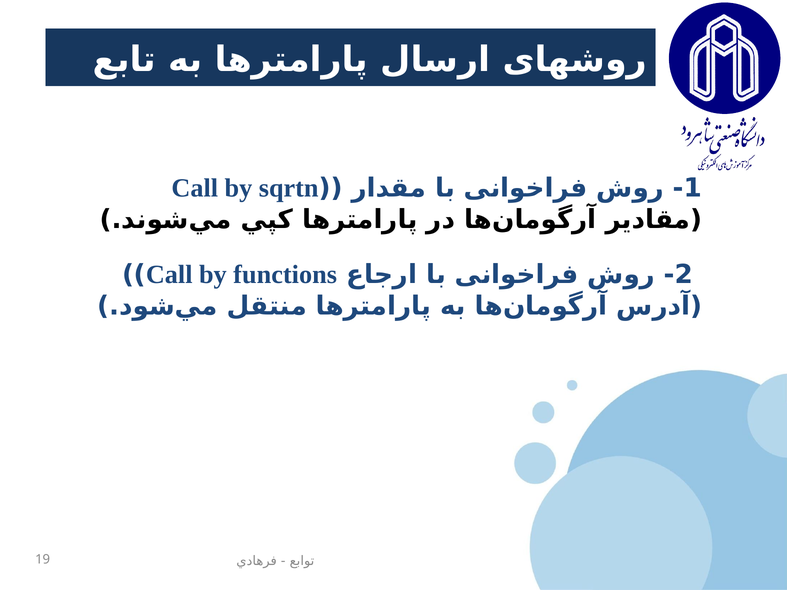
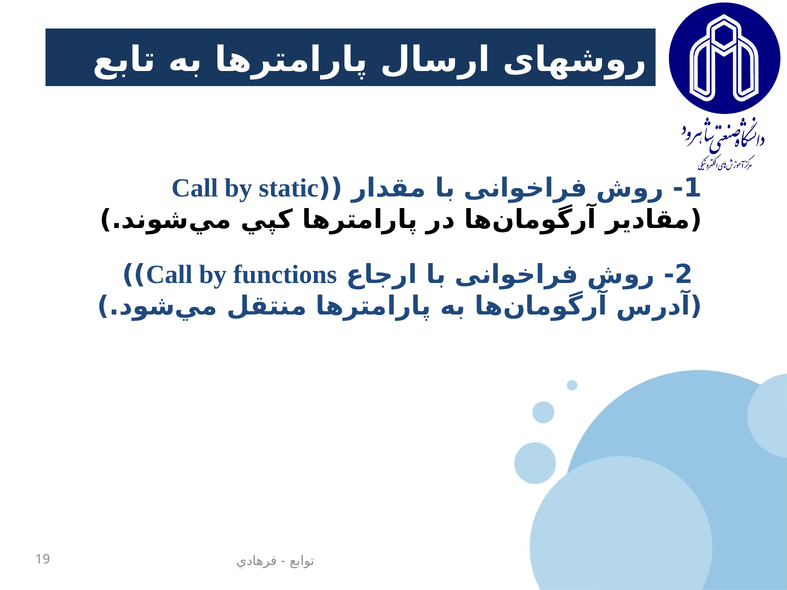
sqrtn: sqrtn -> static
